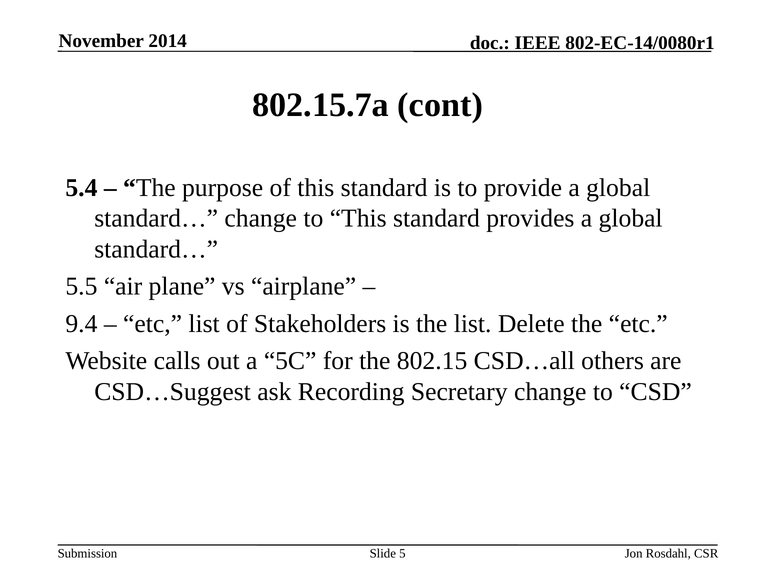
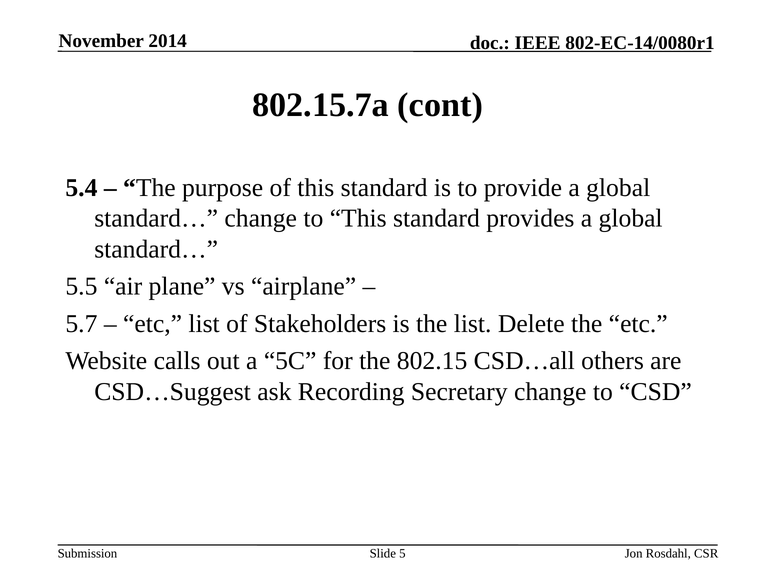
9.4: 9.4 -> 5.7
